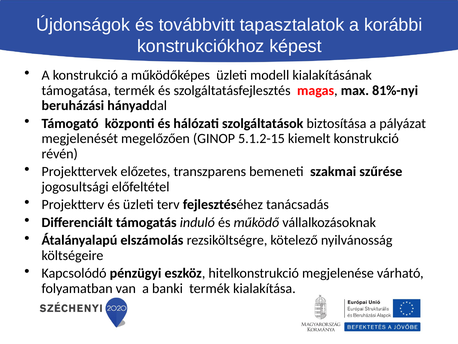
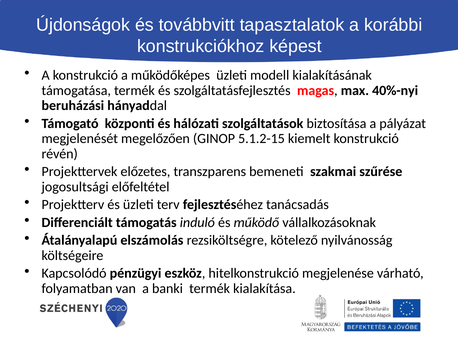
81%-nyi: 81%-nyi -> 40%-nyi
